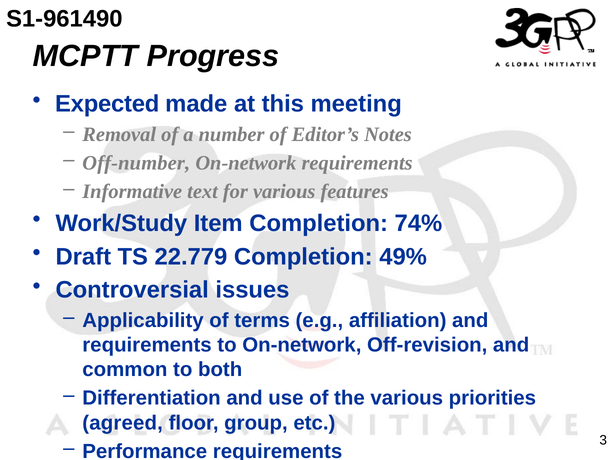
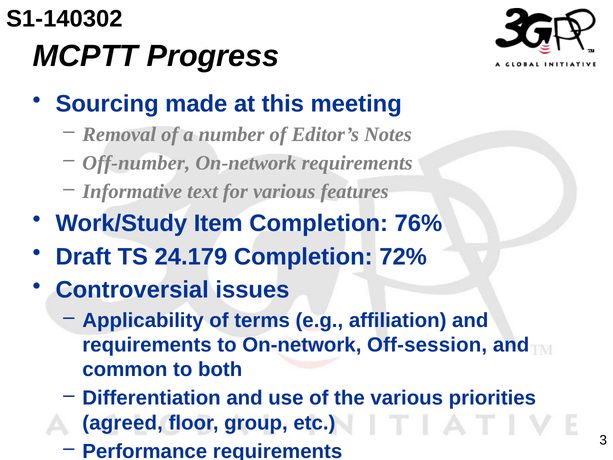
S1-961490: S1-961490 -> S1-140302
Expected: Expected -> Sourcing
74%: 74% -> 76%
22.779: 22.779 -> 24.179
49%: 49% -> 72%
Off-revision: Off-revision -> Off-session
